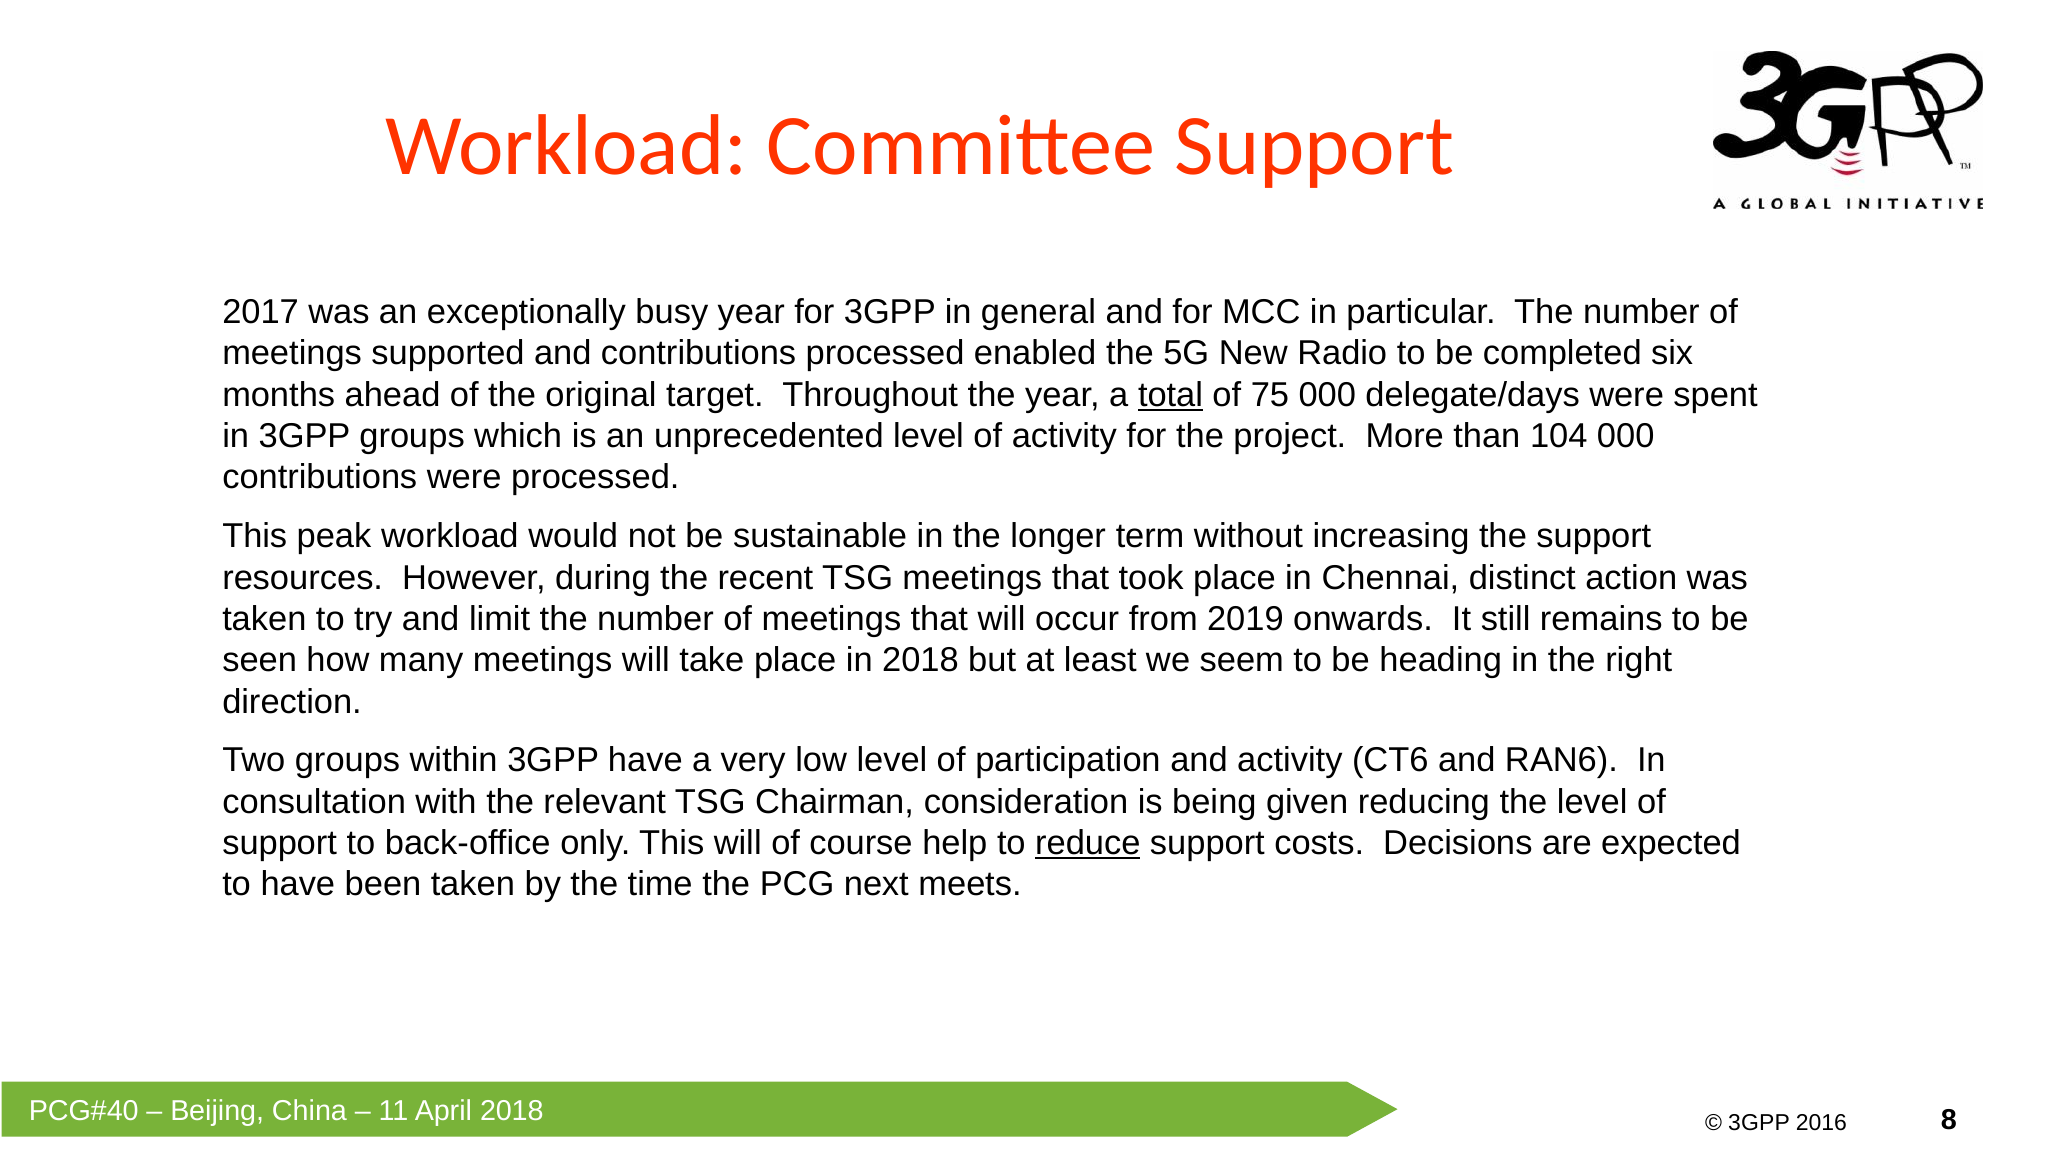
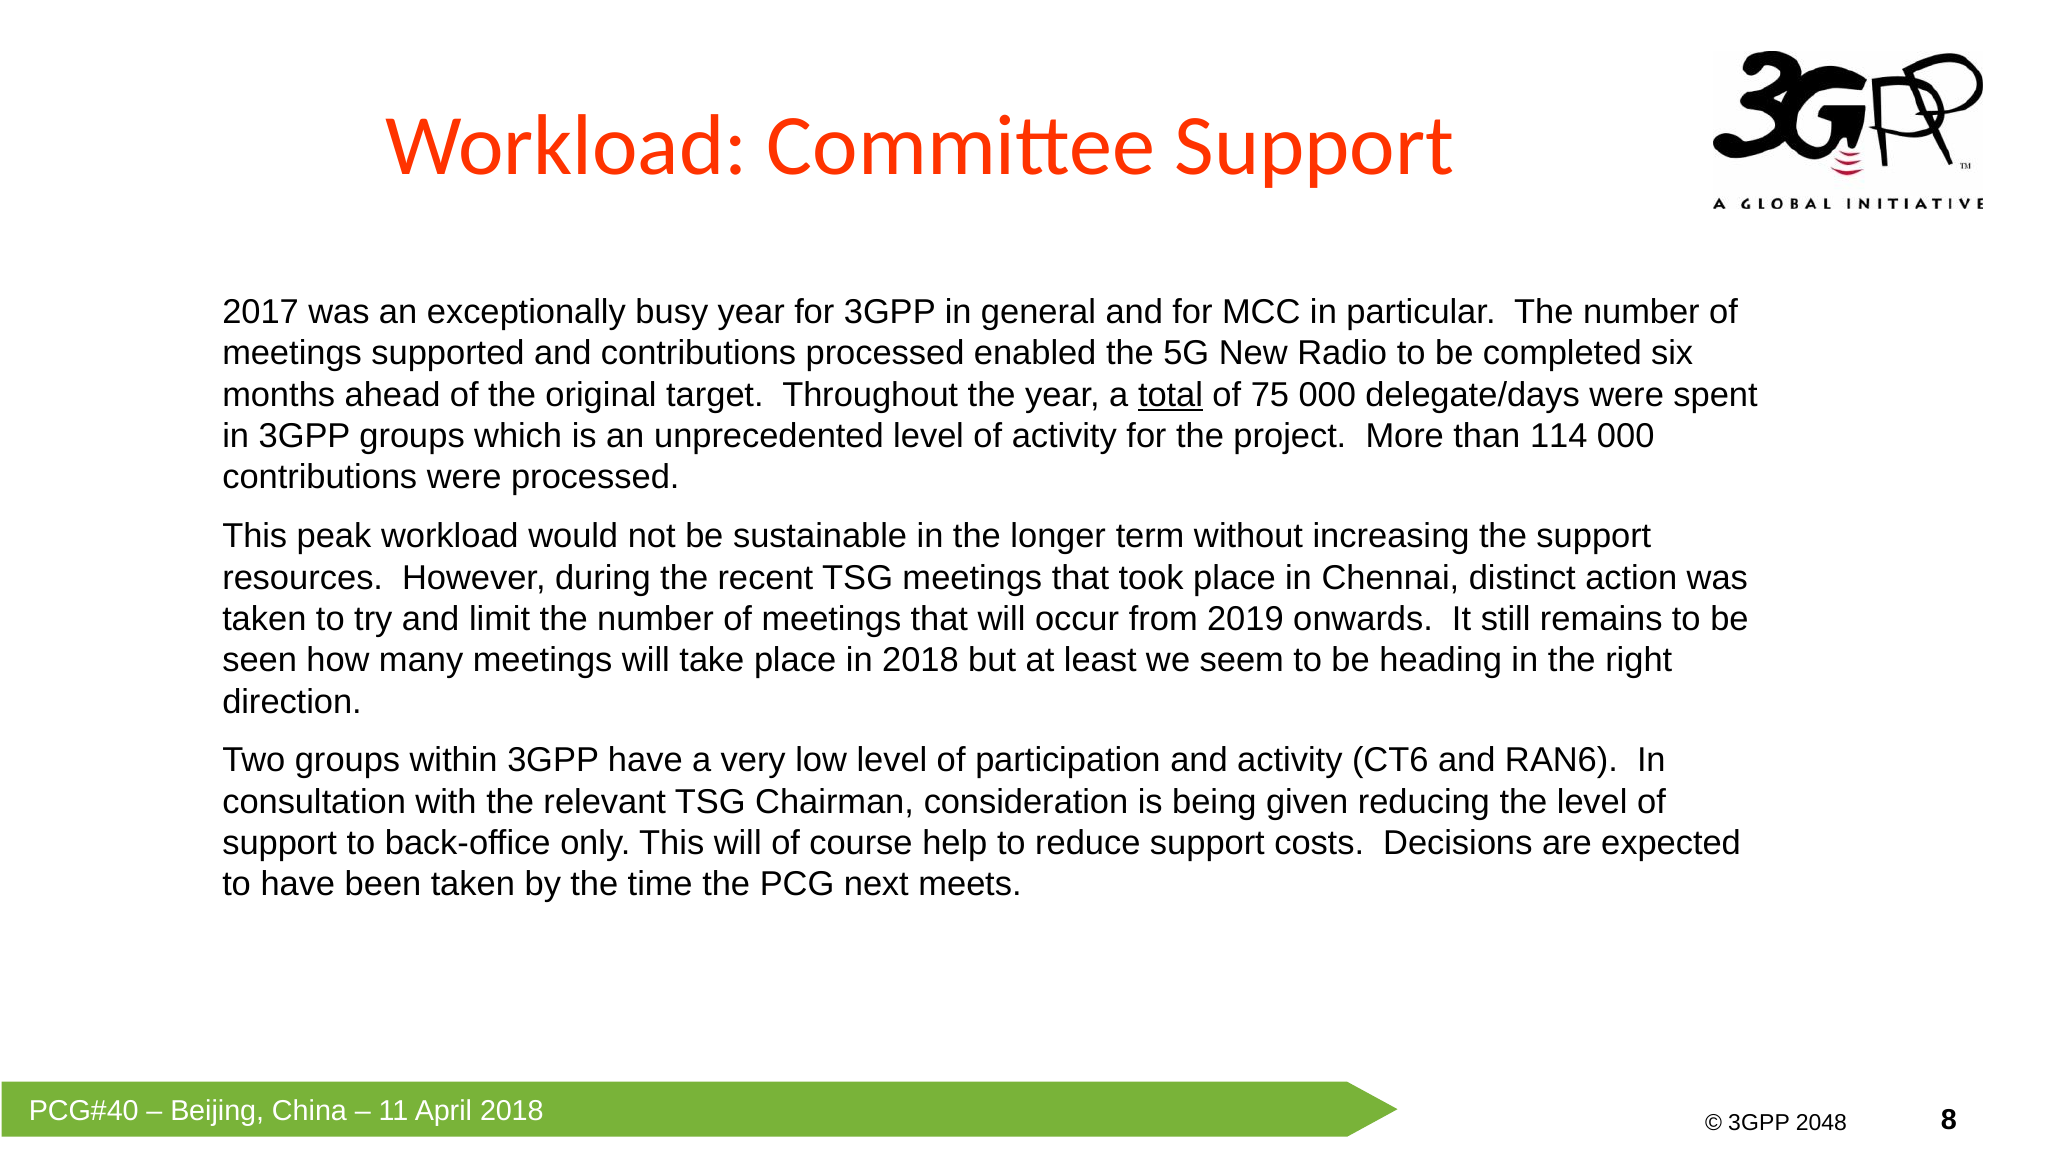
104: 104 -> 114
reduce underline: present -> none
2016: 2016 -> 2048
